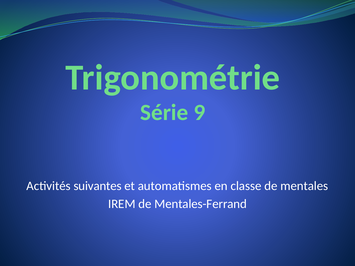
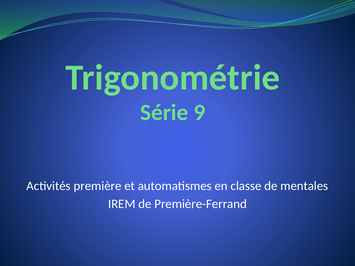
suivantes: suivantes -> première
Mentales-Ferrand: Mentales-Ferrand -> Première-Ferrand
